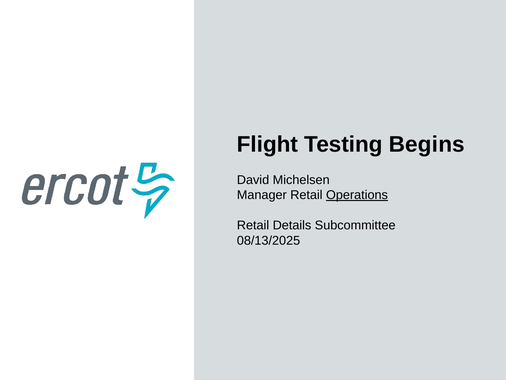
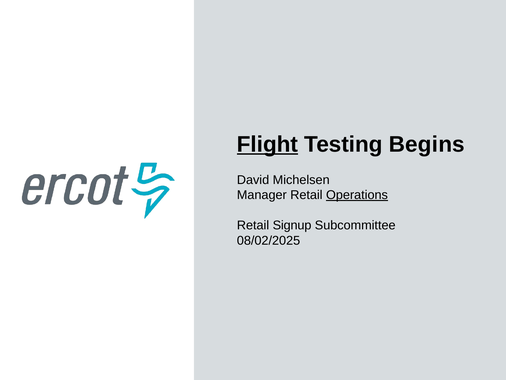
Flight underline: none -> present
Details: Details -> Signup
08/13/2025: 08/13/2025 -> 08/02/2025
